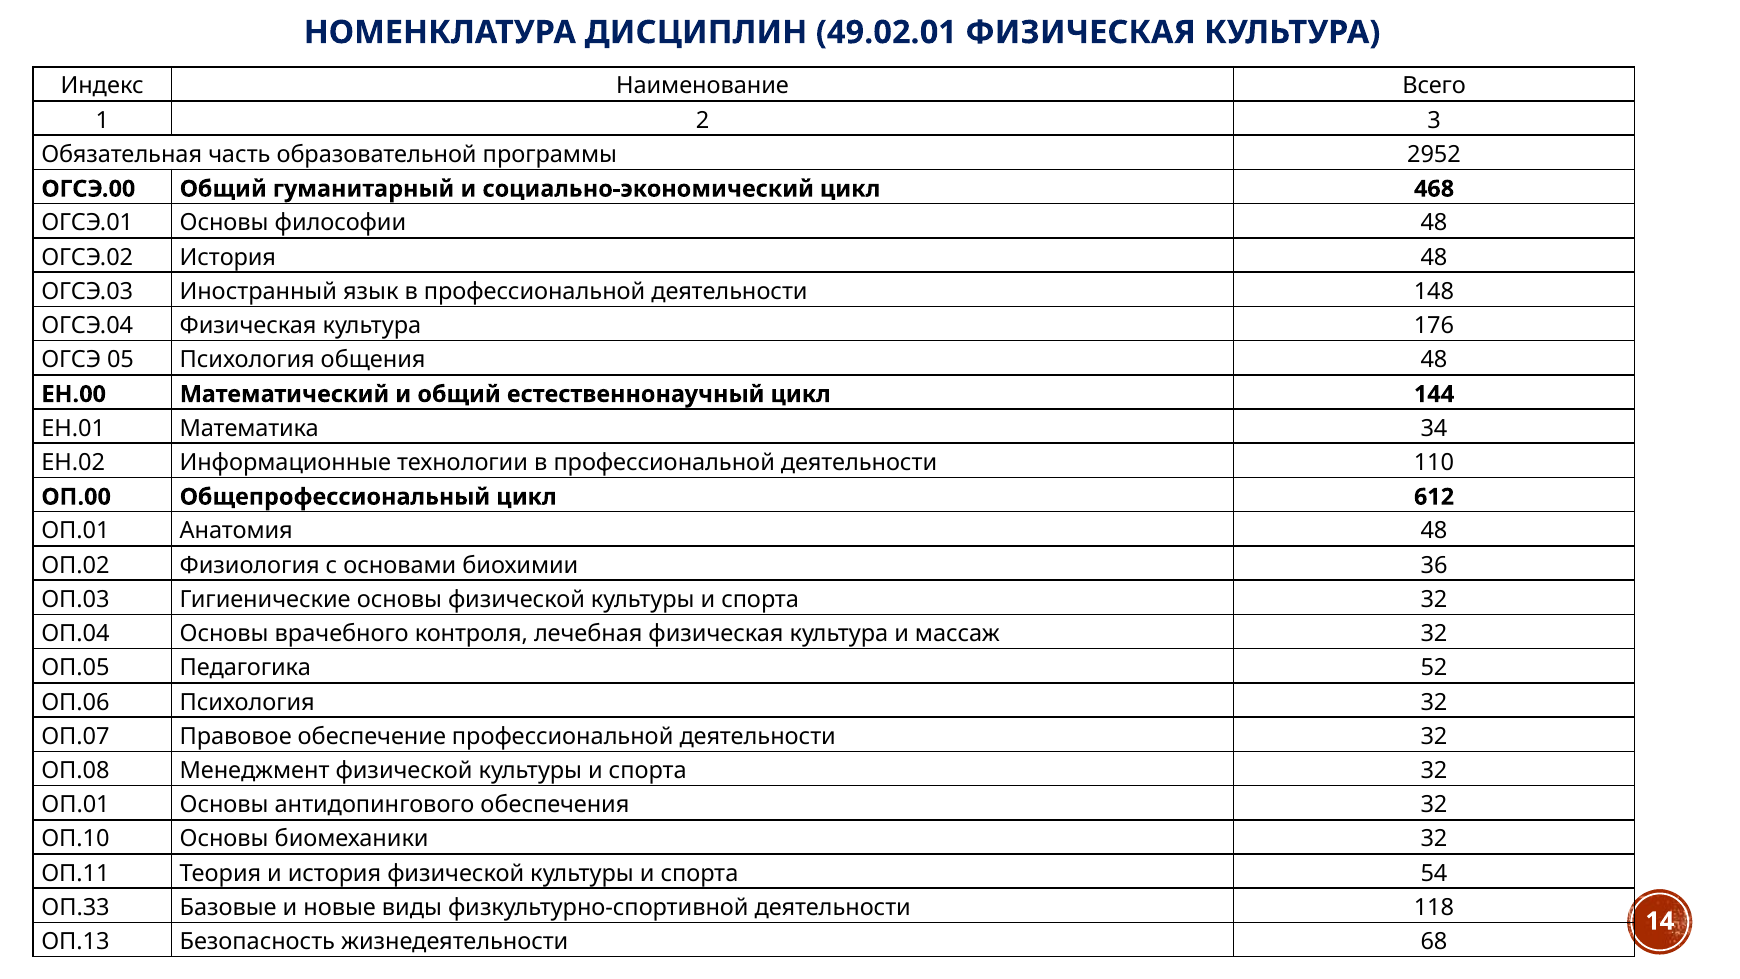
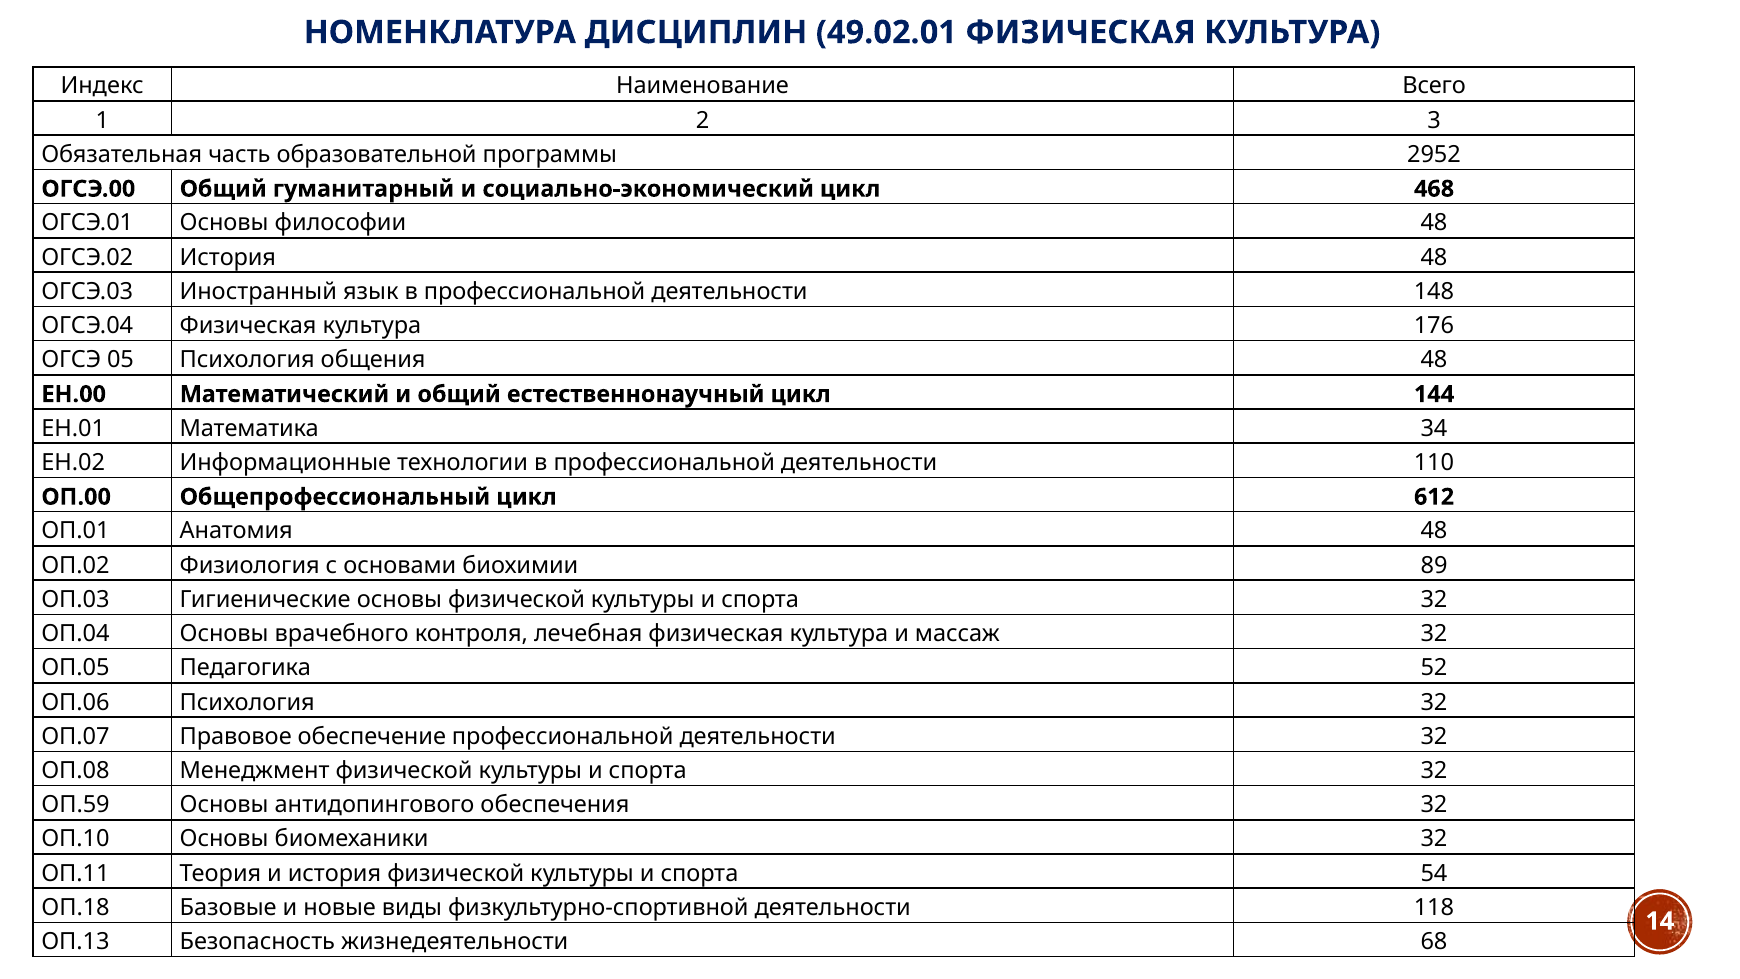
36: 36 -> 89
ОП.01 at (76, 805): ОП.01 -> ОП.59
ОП.33: ОП.33 -> ОП.18
